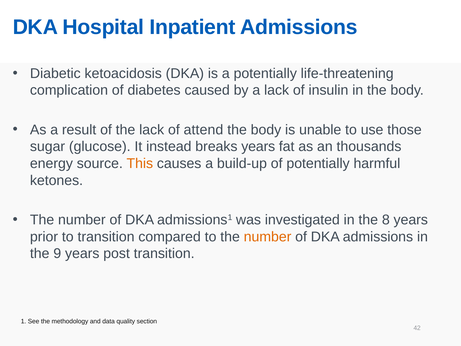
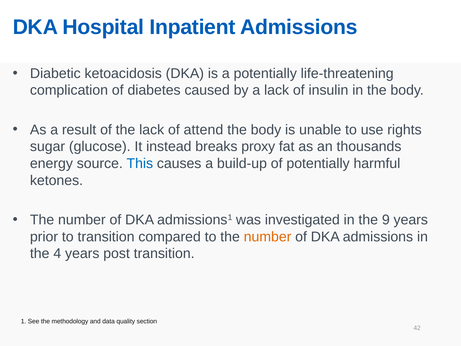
those: those -> rights
breaks years: years -> proxy
This colour: orange -> blue
8: 8 -> 9
9: 9 -> 4
